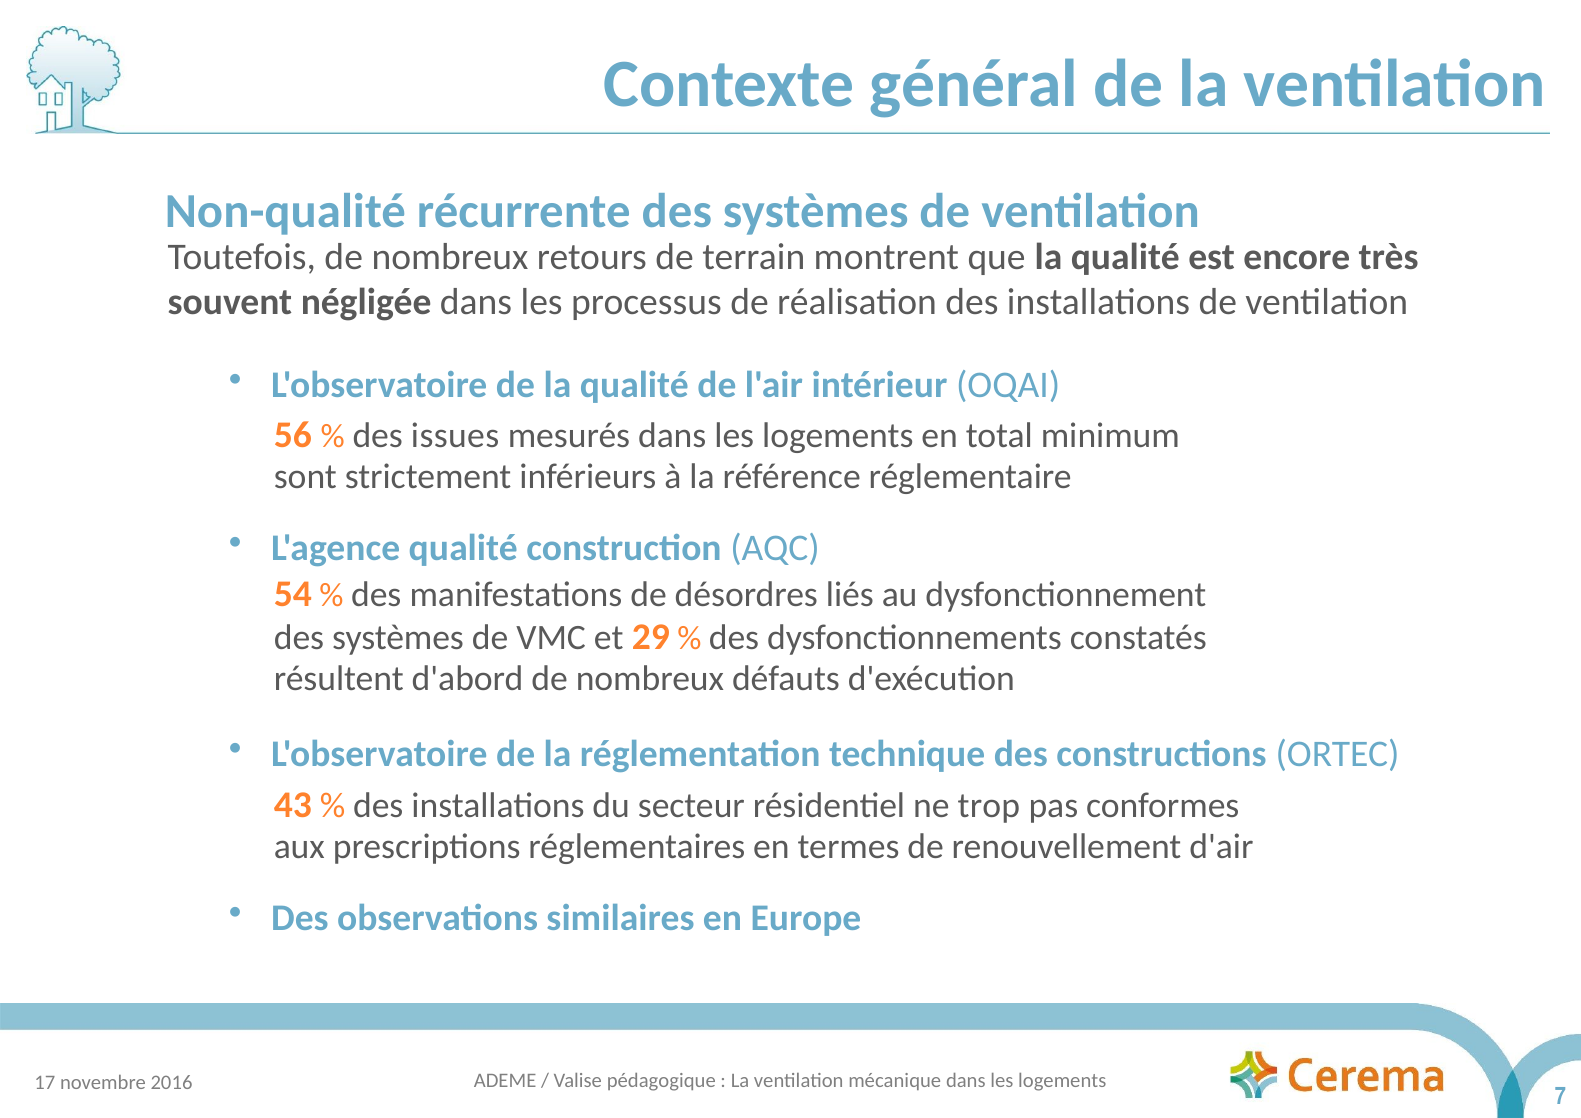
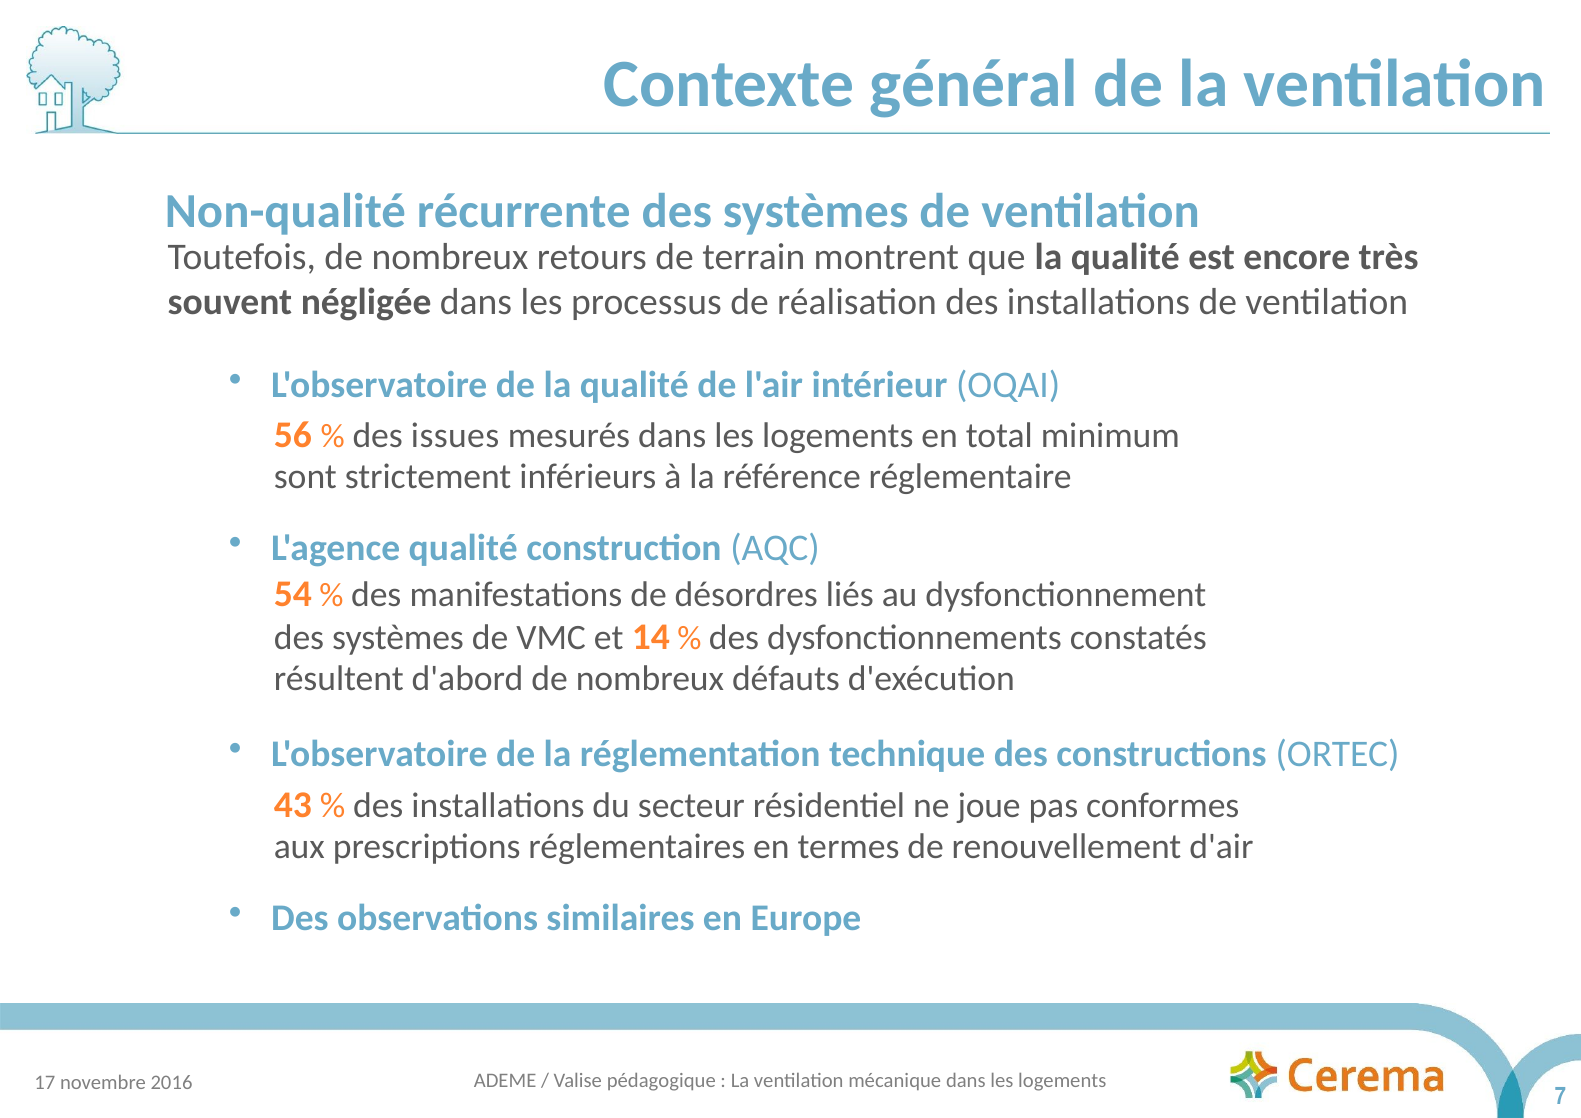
29: 29 -> 14
trop: trop -> joue
